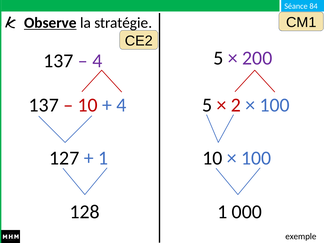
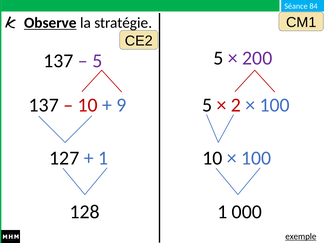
4 at (97, 61): 4 -> 5
4 at (121, 105): 4 -> 9
exemple underline: none -> present
